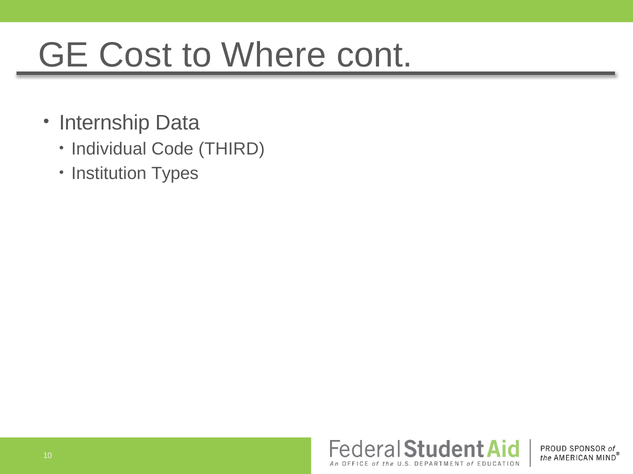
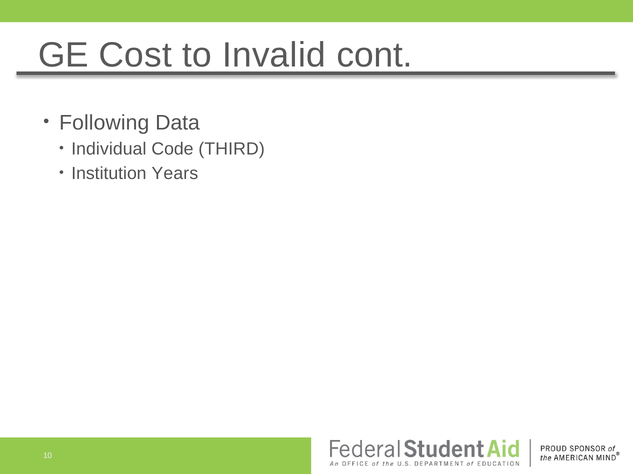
Where: Where -> Invalid
Internship: Internship -> Following
Types: Types -> Years
